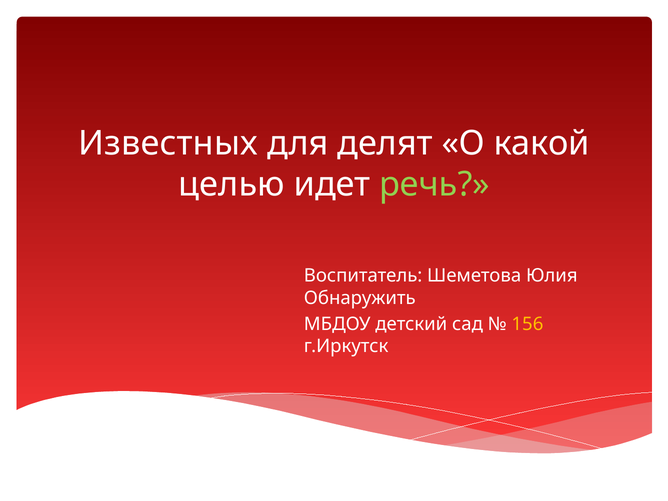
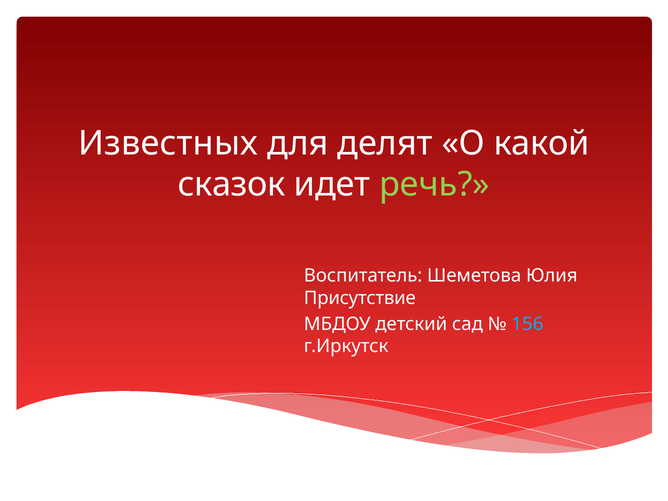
целью: целью -> сказок
Обнаружить: Обнаружить -> Присутствие
156 colour: yellow -> light blue
